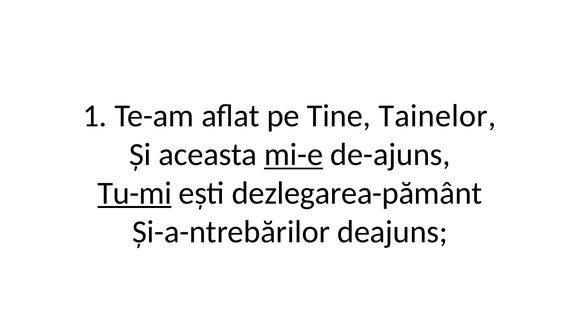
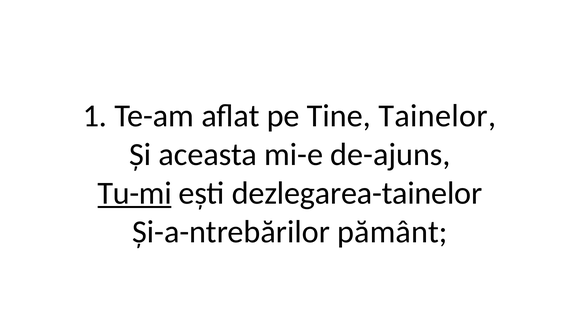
mi-e underline: present -> none
dezlegarea-pământ: dezlegarea-pământ -> dezlegarea-tainelor
deajuns: deajuns -> pământ
